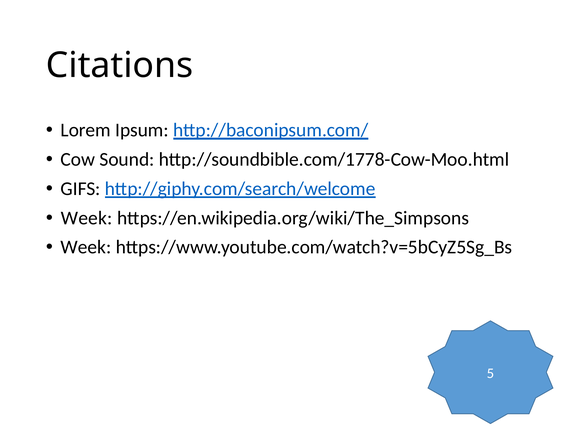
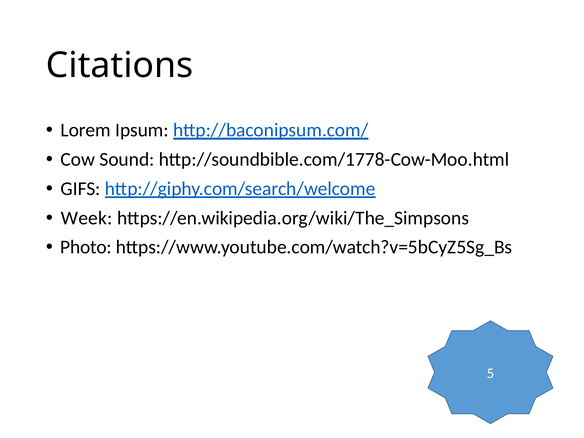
Week at (86, 247): Week -> Photo
